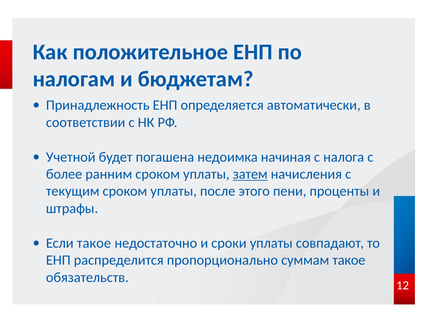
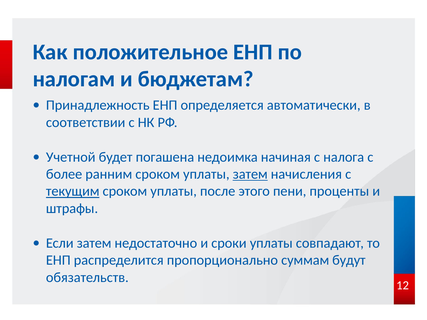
текущим underline: none -> present
Если такое: такое -> затем
суммам такое: такое -> будут
